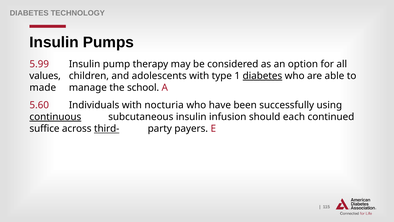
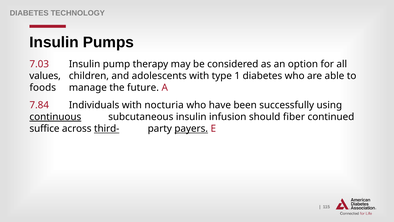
5.99: 5.99 -> 7.03
diabetes at (262, 76) underline: present -> none
made: made -> foods
school: school -> future
5.60: 5.60 -> 7.84
each: each -> fiber
payers underline: none -> present
